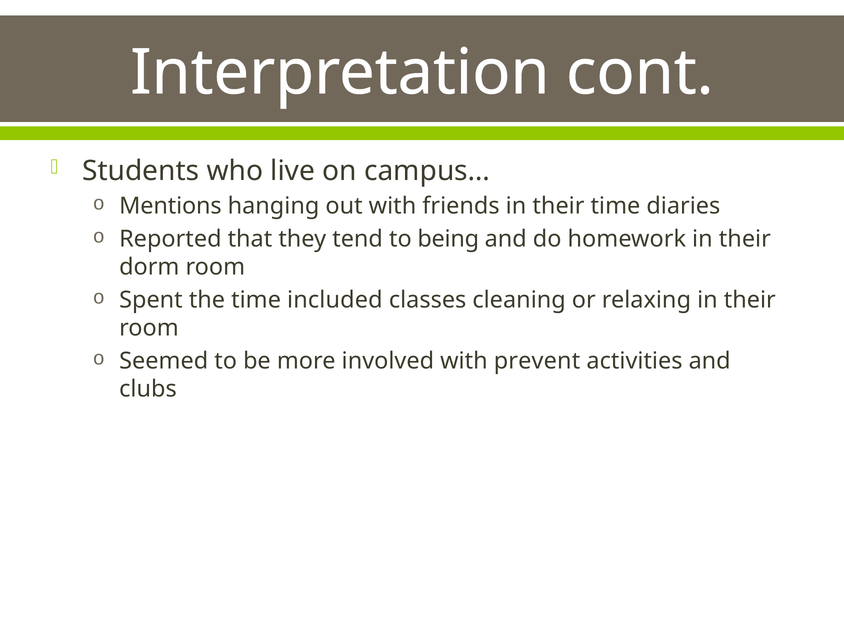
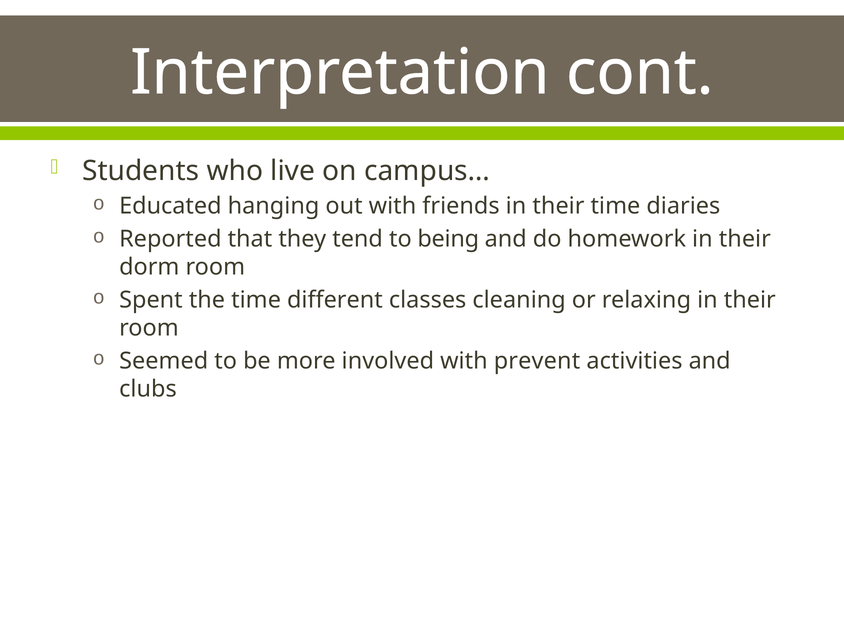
Mentions: Mentions -> Educated
included: included -> different
